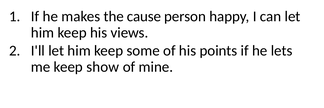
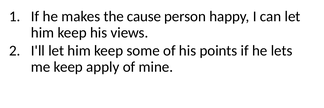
show: show -> apply
